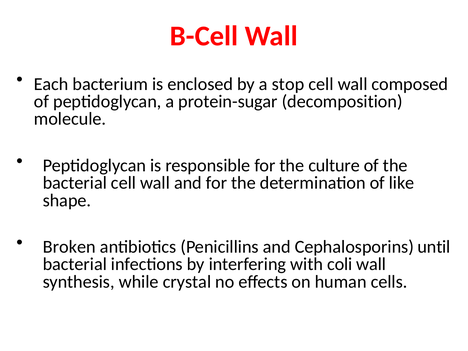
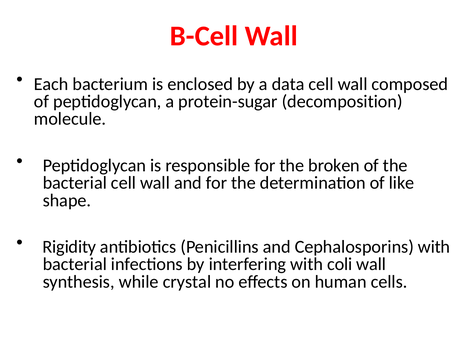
stop: stop -> data
culture: culture -> broken
Broken: Broken -> Rigidity
Cephalosporins until: until -> with
